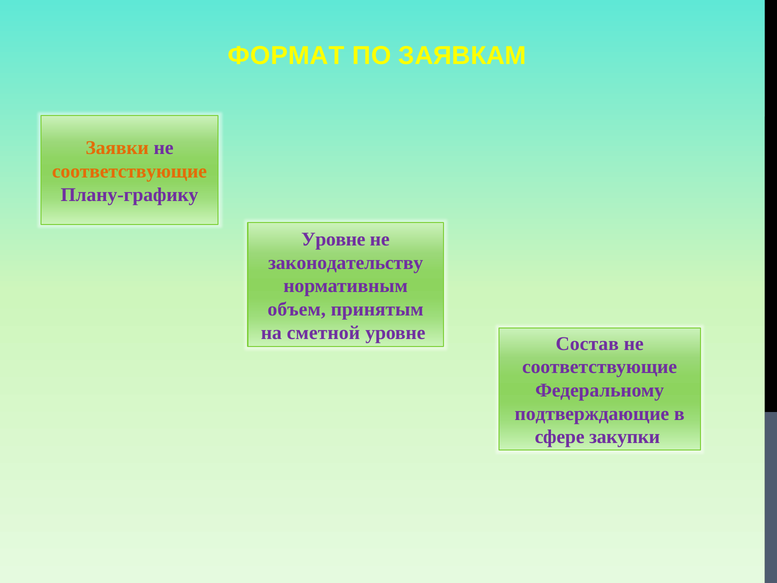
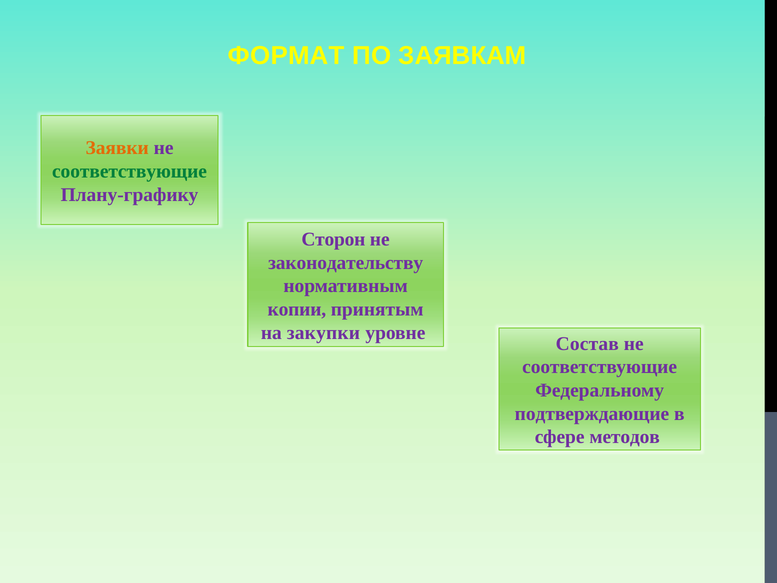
соответствующие at (130, 171) colour: orange -> green
Уровне at (333, 239): Уровне -> Сторон
объем: объем -> копии
сметной: сметной -> закупки
закупки: закупки -> методов
